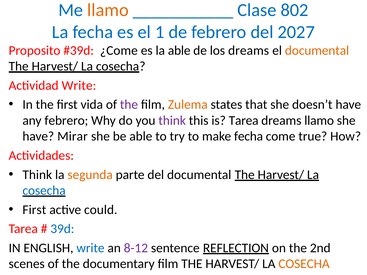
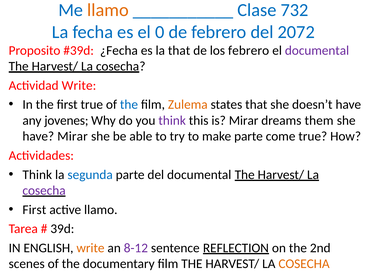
802: 802 -> 732
1: 1 -> 0
2027: 2027 -> 2072
¿Come: ¿Come -> ¿Fecha
la able: able -> that
los dreams: dreams -> febrero
documental at (317, 50) colour: orange -> purple
first vida: vida -> true
the at (129, 105) colour: purple -> blue
any febrero: febrero -> jovenes
is Tarea: Tarea -> Mirar
dreams llamo: llamo -> them
make fecha: fecha -> parte
segunda colour: orange -> blue
cosecha at (44, 191) colour: blue -> purple
active could: could -> llamo
39d colour: blue -> black
write at (90, 248) colour: blue -> orange
